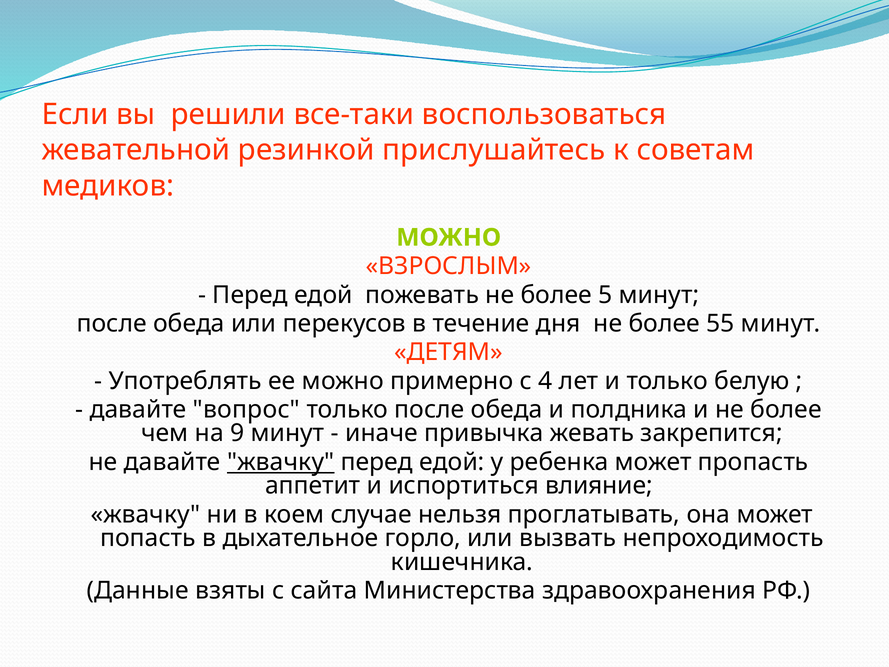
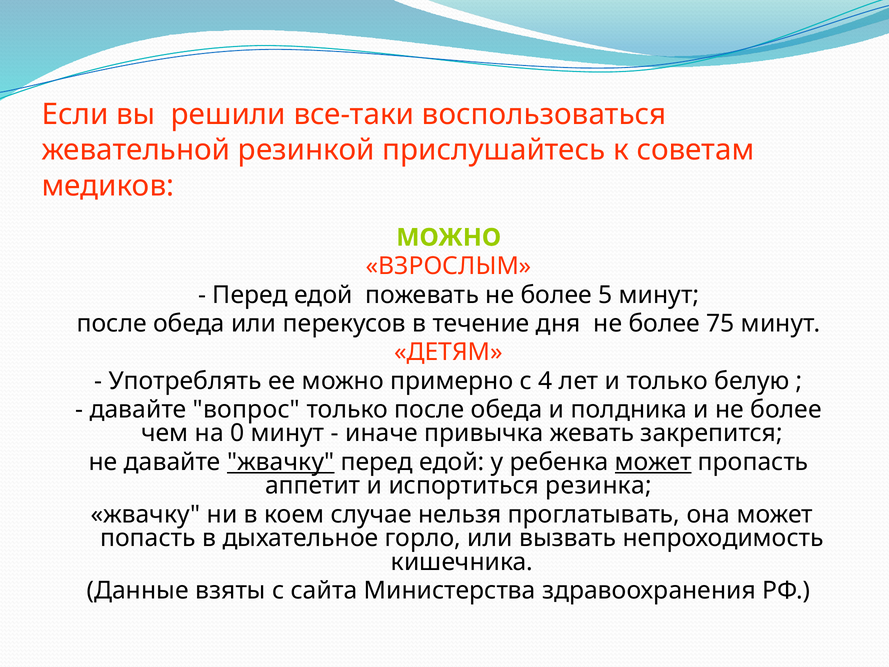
55: 55 -> 75
9: 9 -> 0
может at (653, 462) underline: none -> present
влияние: влияние -> резинка
